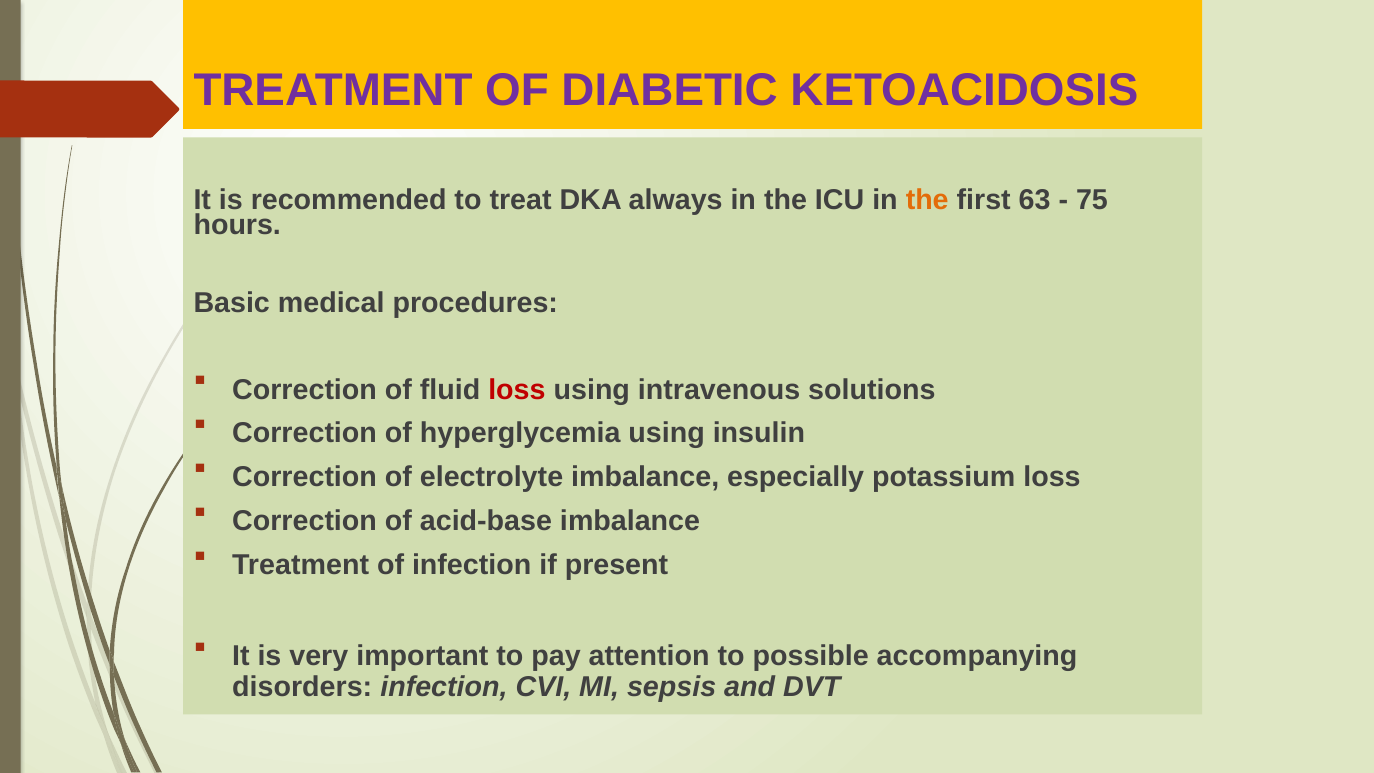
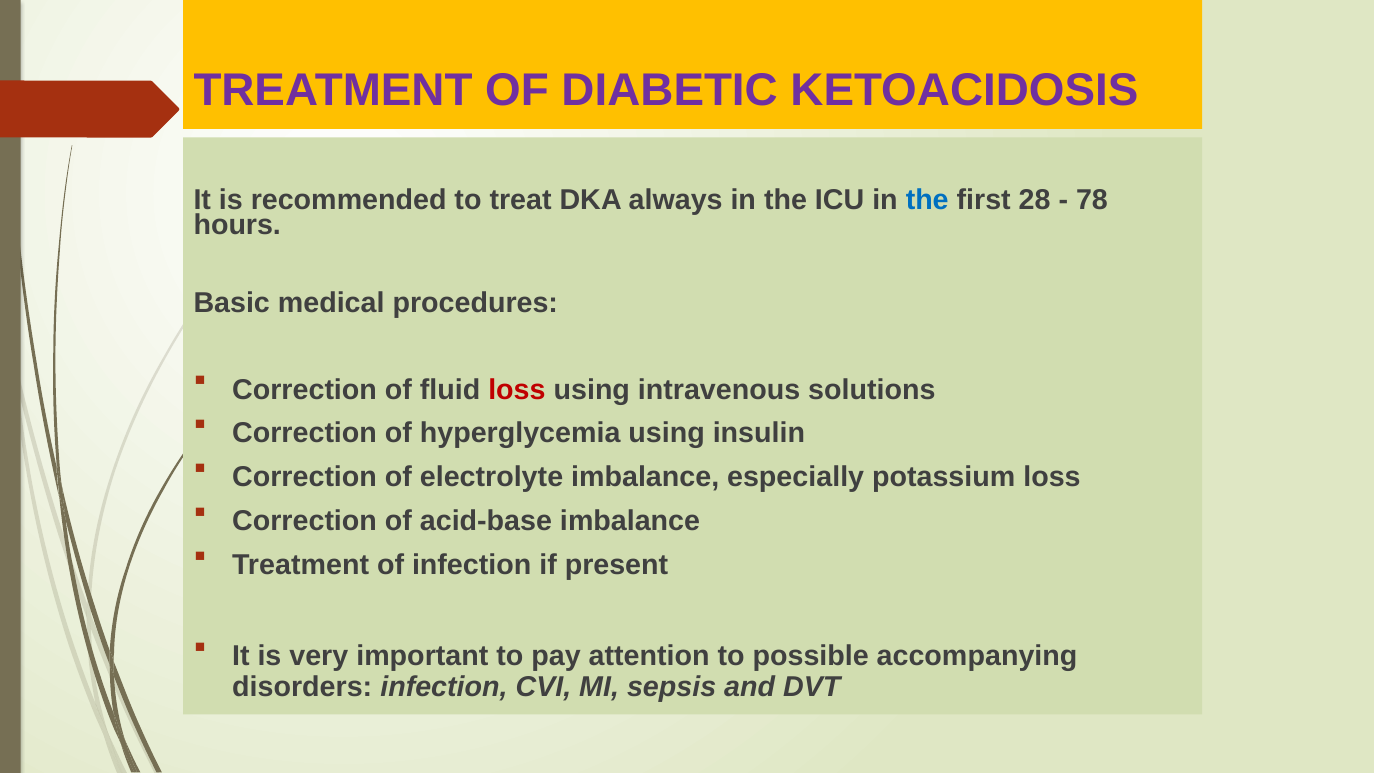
the at (927, 200) colour: orange -> blue
63: 63 -> 28
75: 75 -> 78
